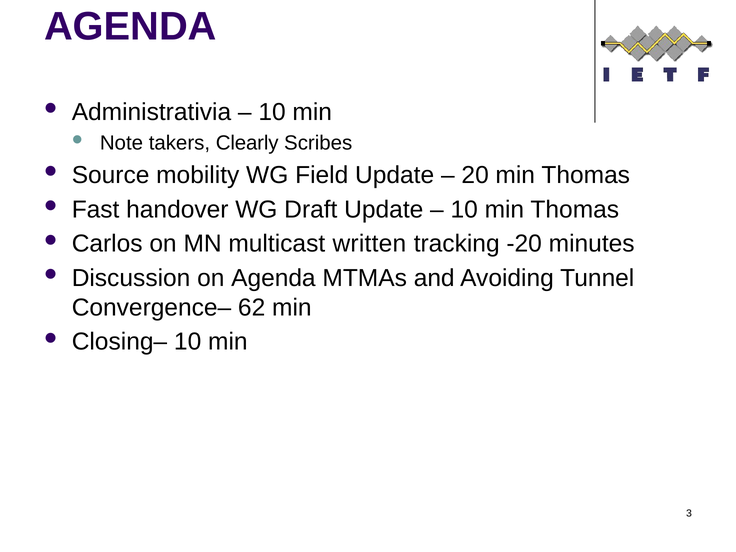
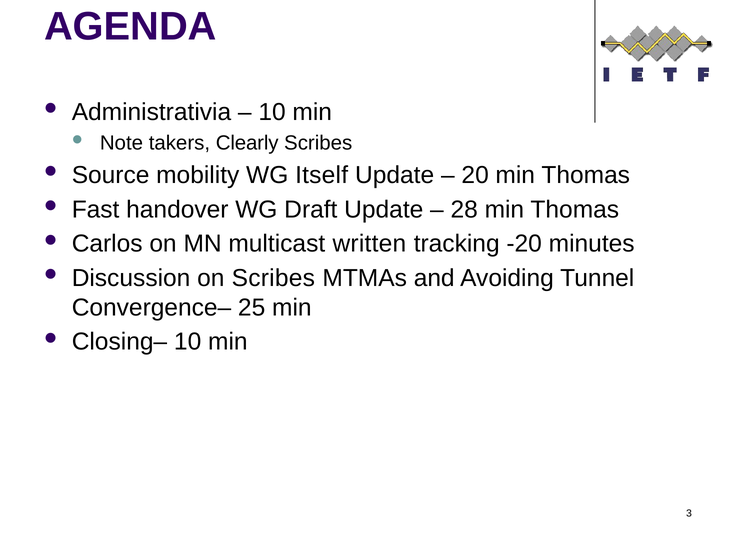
Field: Field -> Itself
10 at (464, 209): 10 -> 28
on Agenda: Agenda -> Scribes
62: 62 -> 25
